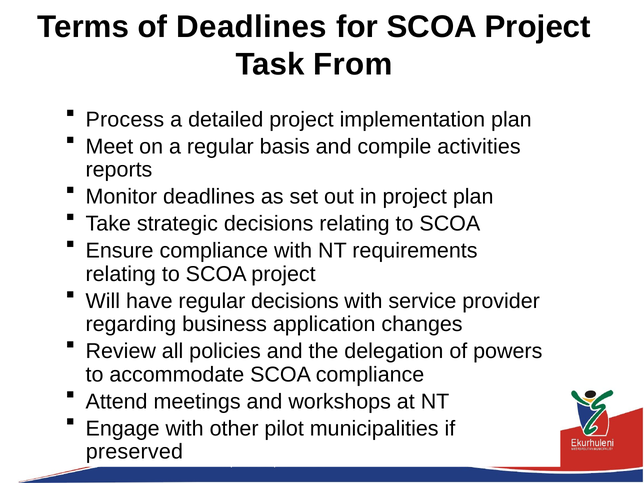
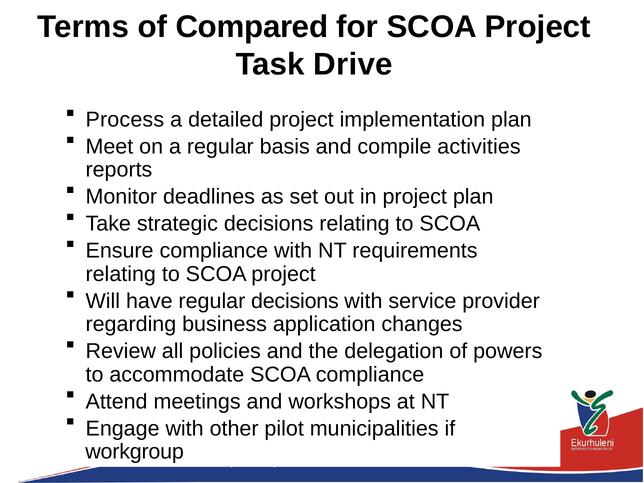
of Deadlines: Deadlines -> Compared
From: From -> Drive
preserved: preserved -> workgroup
